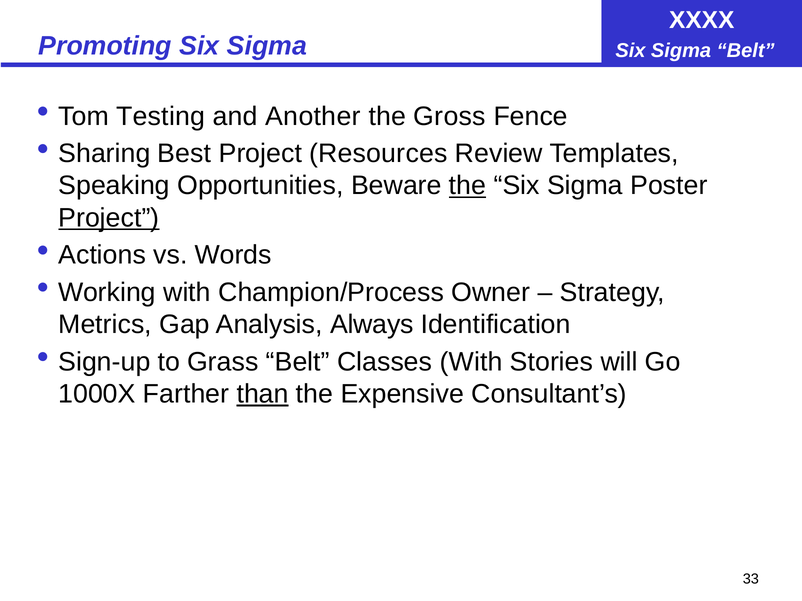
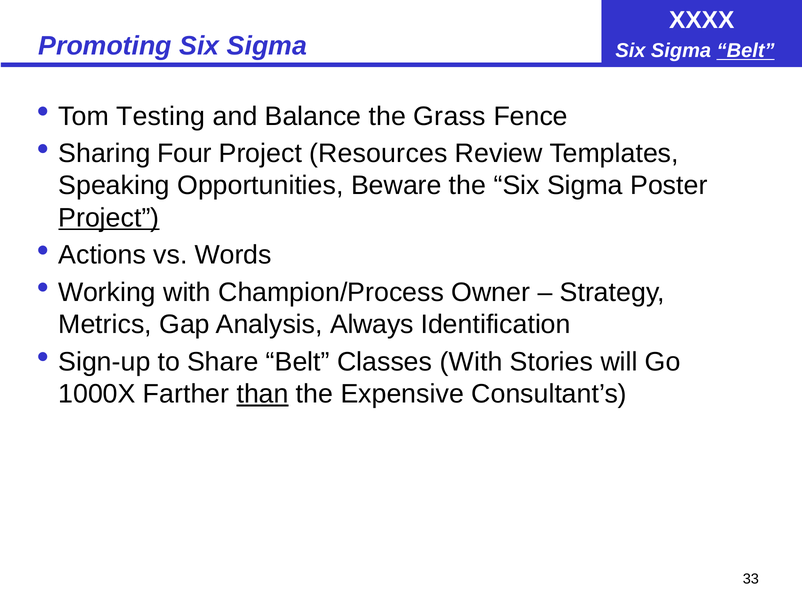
Belt at (746, 51) underline: none -> present
Another: Another -> Balance
Gross: Gross -> Grass
Best: Best -> Four
the at (468, 186) underline: present -> none
Grass: Grass -> Share
